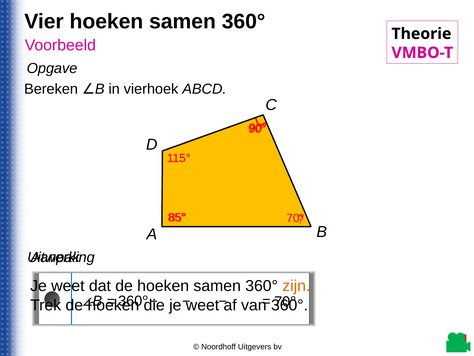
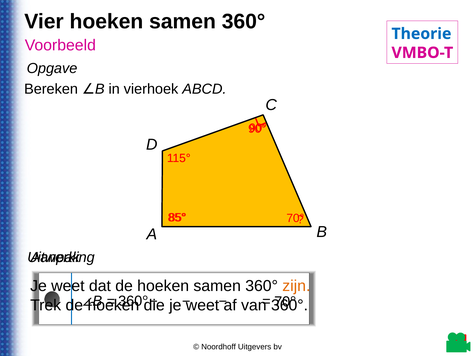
Theorie colour: black -> blue
